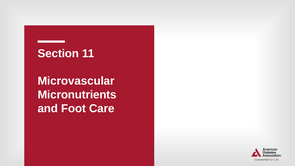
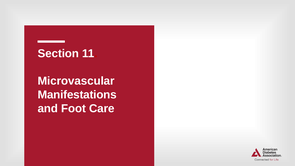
Micronutrients: Micronutrients -> Manifestations
